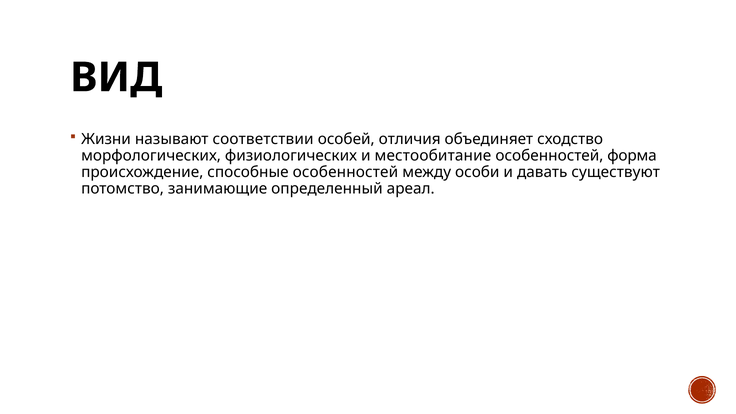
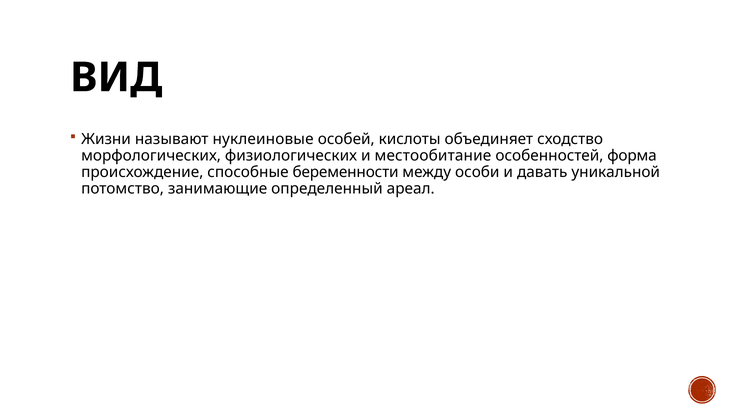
соответствии: соответствии -> нуклеиновые
отличия: отличия -> кислоты
способные особенностей: особенностей -> беременности
существуют: существуют -> уникальной
